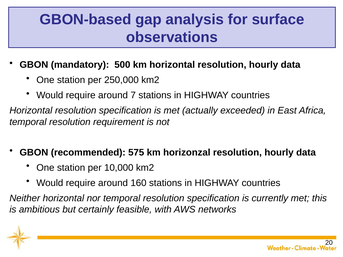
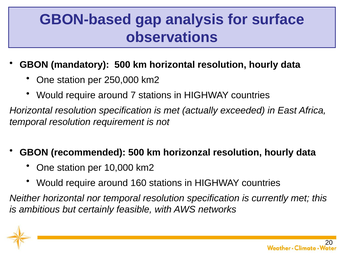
recommended 575: 575 -> 500
